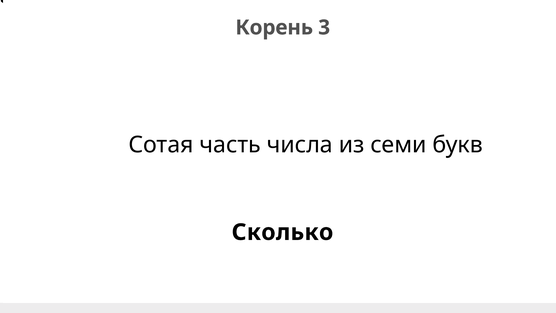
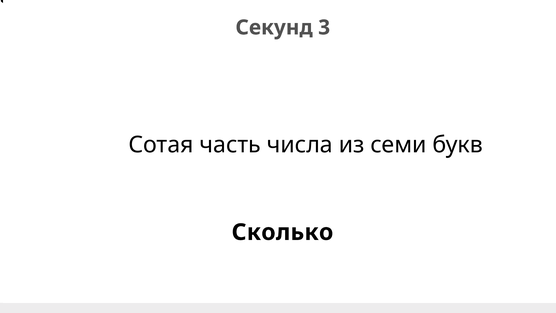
Корень: Корень -> Секунд
